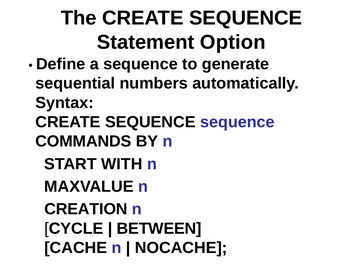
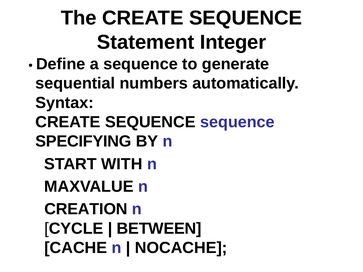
Option: Option -> Integer
COMMANDS: COMMANDS -> SPECIFYING
